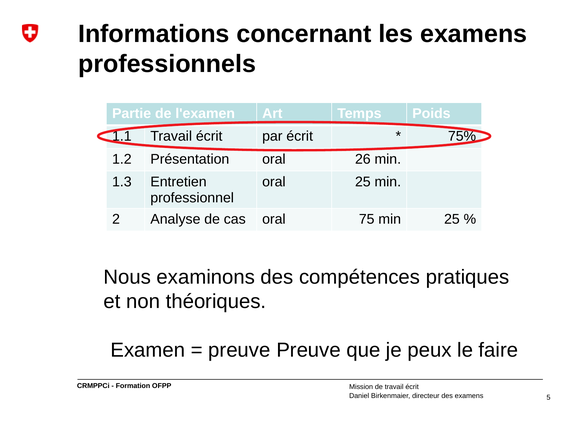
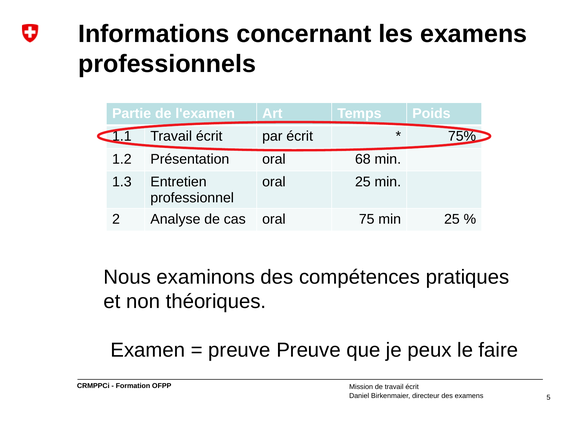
26: 26 -> 68
